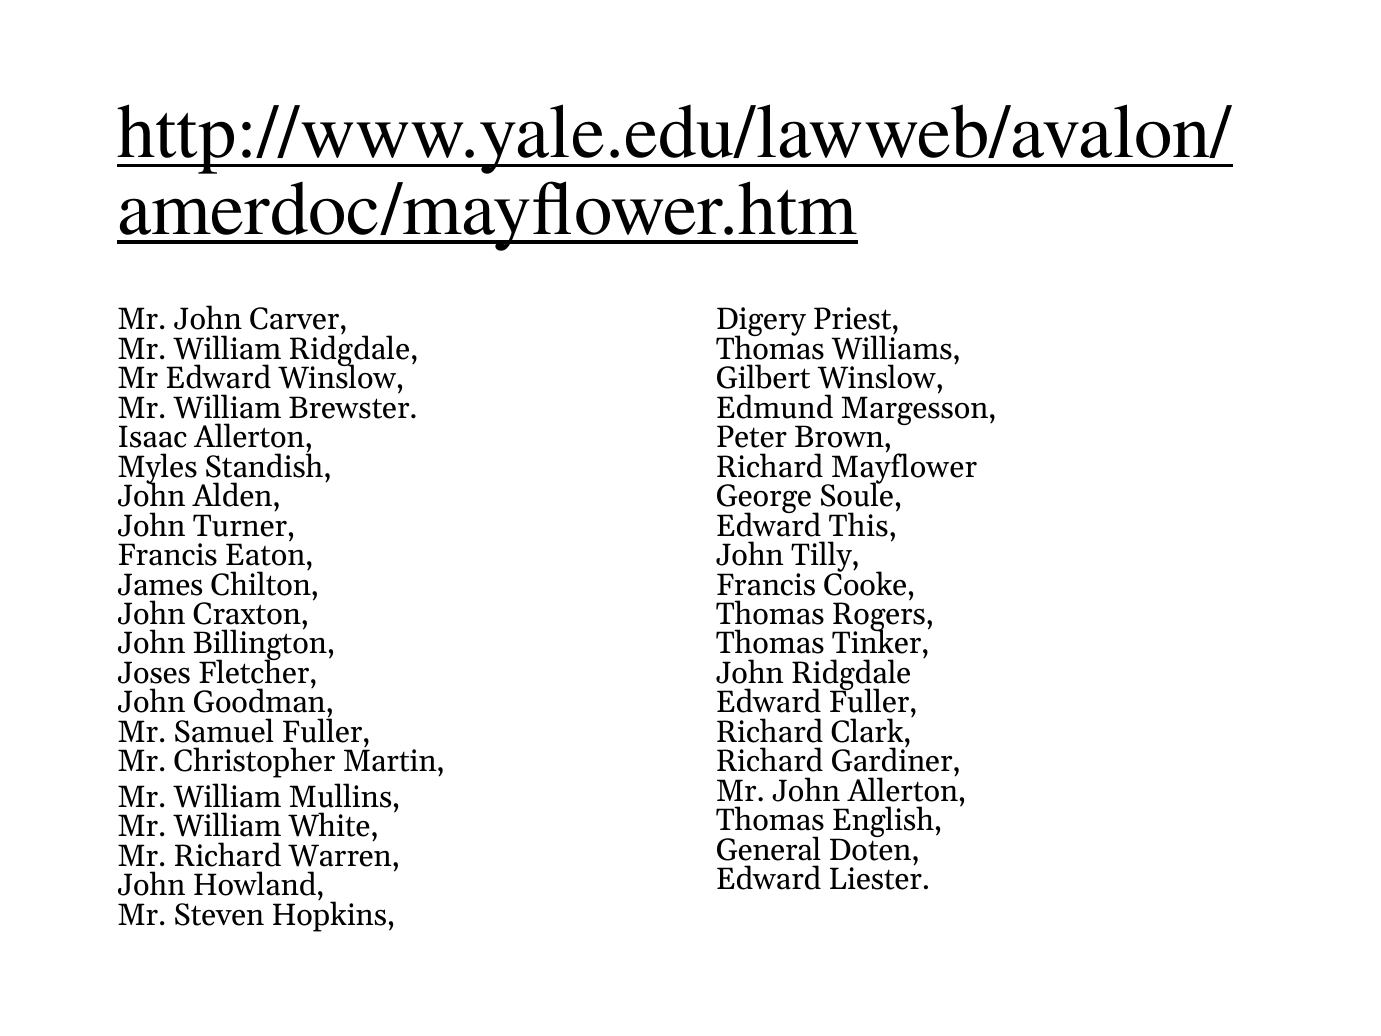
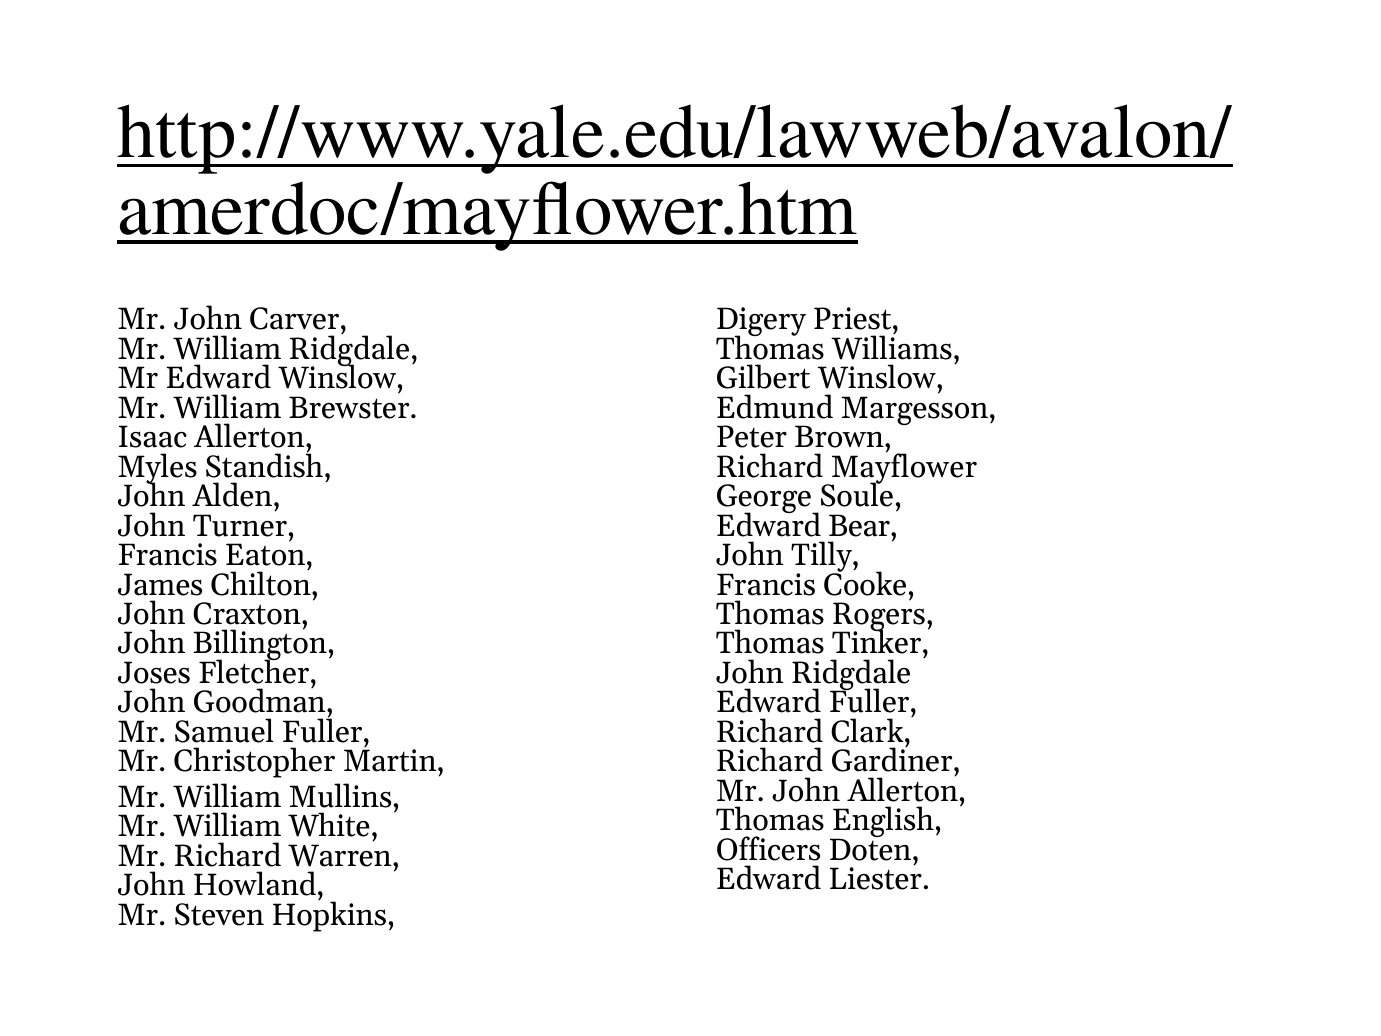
This: This -> Bear
General: General -> Officers
